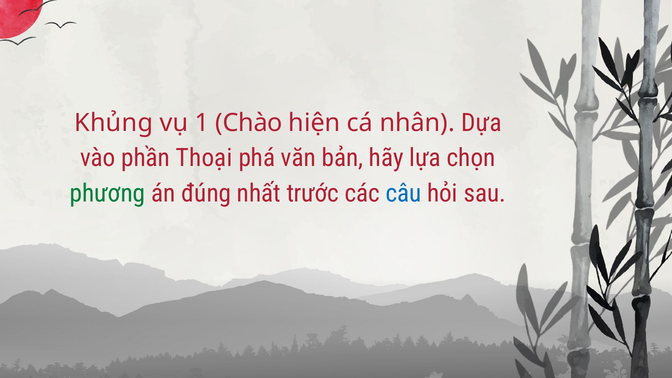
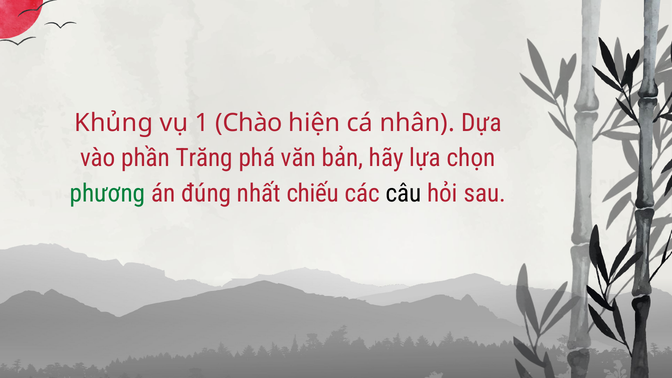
Thoại: Thoại -> Trăng
trước: trước -> chiếu
câu colour: blue -> black
